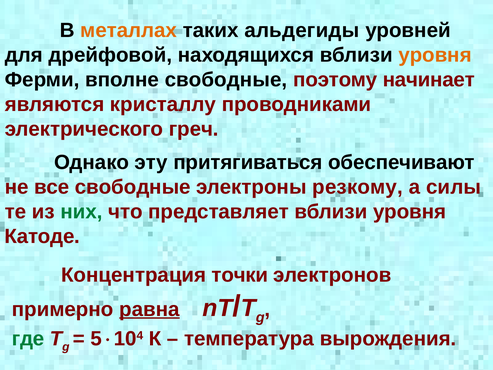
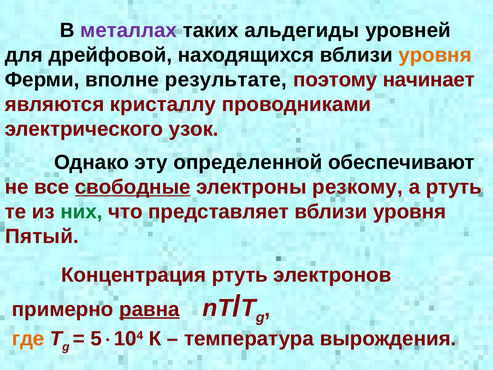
металлах colour: orange -> purple
вполне свободные: свободные -> результате
греч: греч -> узок
притягиваться: притягиваться -> определенной
свободные at (133, 187) underline: none -> present
а силы: силы -> ртуть
Катоде: Катоде -> Пятый
Концентрация точки: точки -> ртуть
где colour: green -> orange
